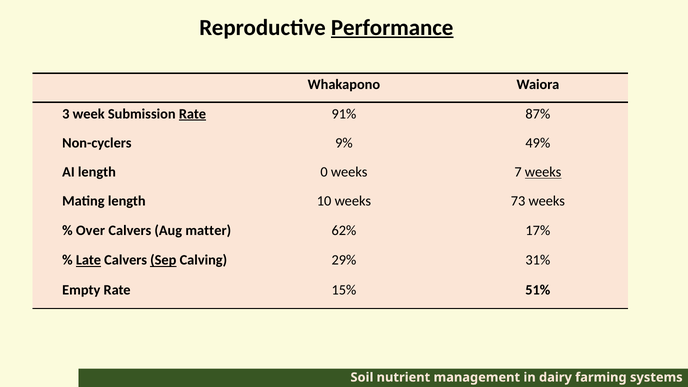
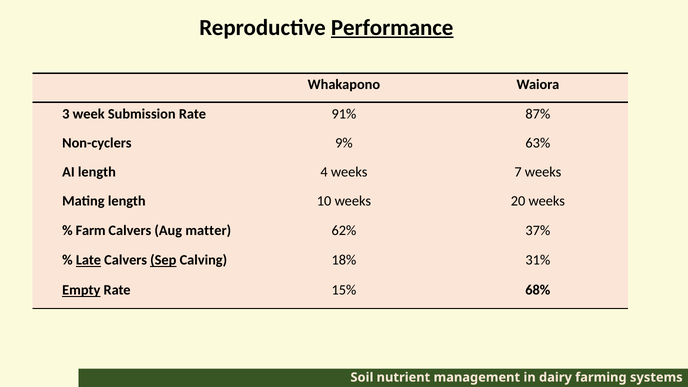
Rate at (192, 114) underline: present -> none
49%: 49% -> 63%
0: 0 -> 4
weeks at (543, 172) underline: present -> none
73: 73 -> 20
Over: Over -> Farm
17%: 17% -> 37%
29%: 29% -> 18%
Empty underline: none -> present
51%: 51% -> 68%
